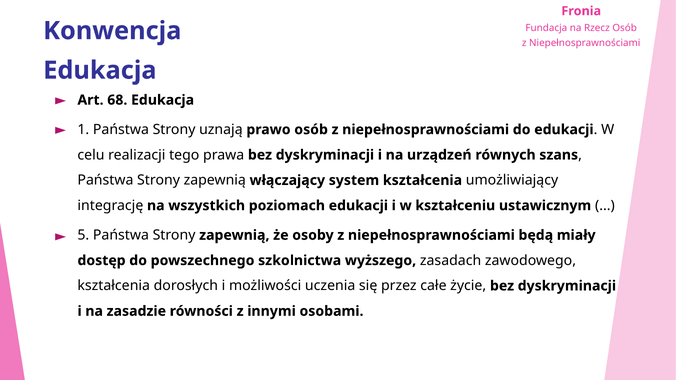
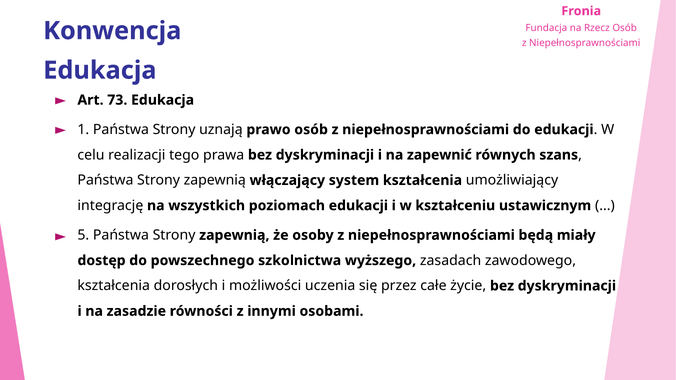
68: 68 -> 73
urządzeń: urządzeń -> zapewnić
